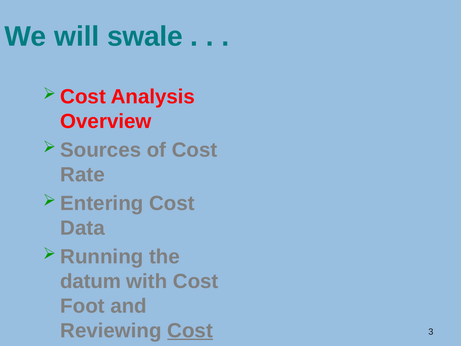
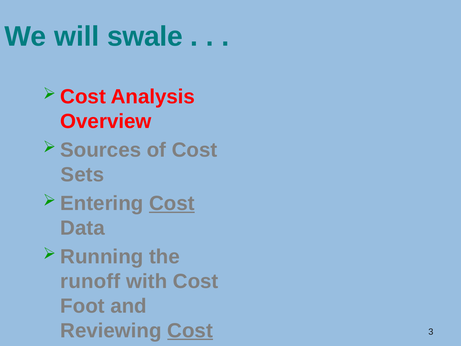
Rate: Rate -> Sets
Cost at (172, 203) underline: none -> present
datum: datum -> runoff
